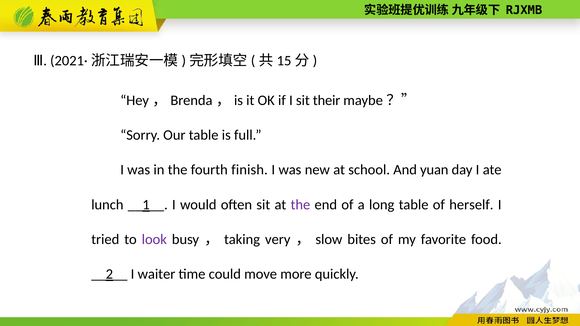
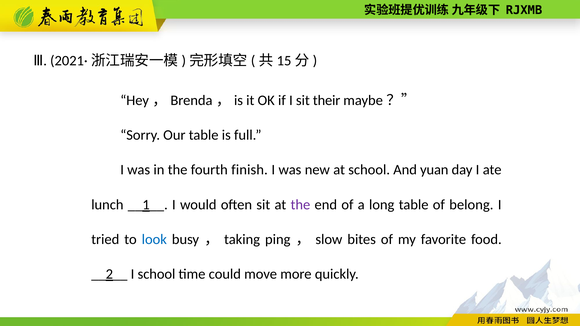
herself: herself -> belong
look colour: purple -> blue
very: very -> ping
I waiter: waiter -> school
